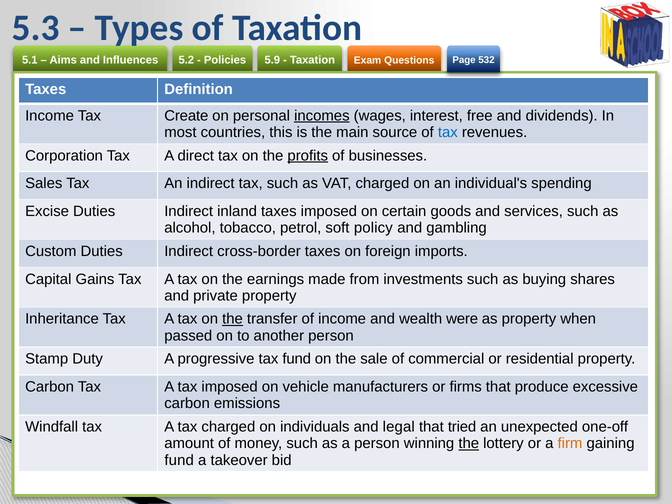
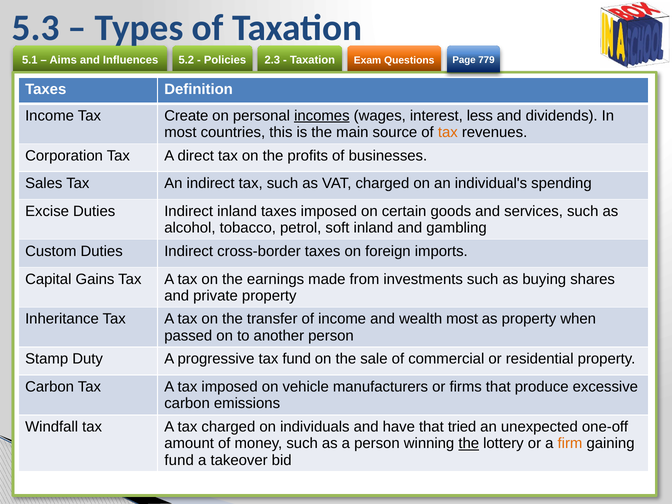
5.9: 5.9 -> 2.3
532: 532 -> 779
free: free -> less
tax at (448, 132) colour: blue -> orange
profits underline: present -> none
soft policy: policy -> inland
the at (233, 319) underline: present -> none
wealth were: were -> most
legal: legal -> have
